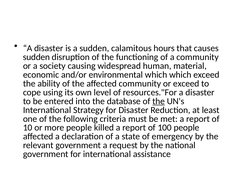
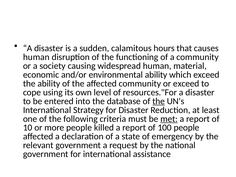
sudden at (36, 57): sudden -> human
environmental which: which -> ability
met underline: none -> present
